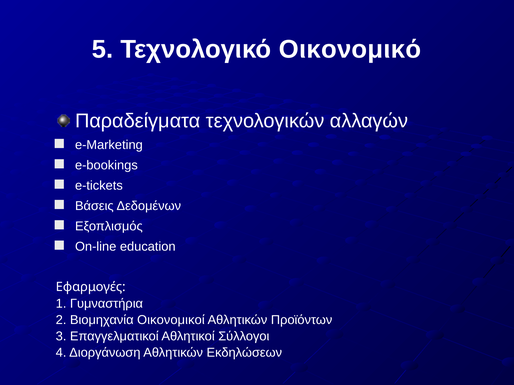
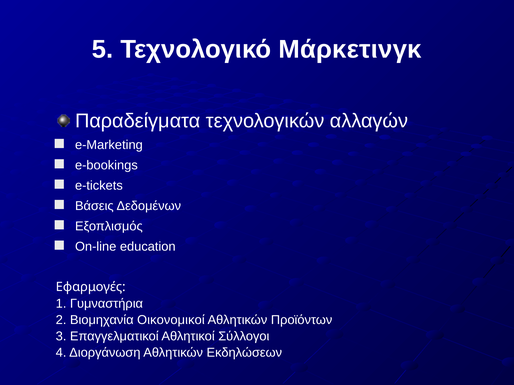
Οικονομικό: Οικονομικό -> Μάρκετινγκ
